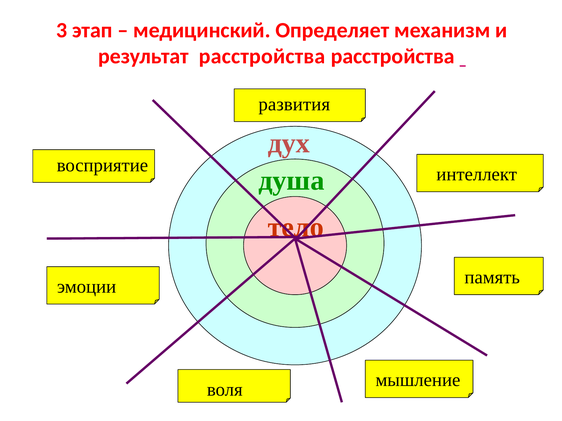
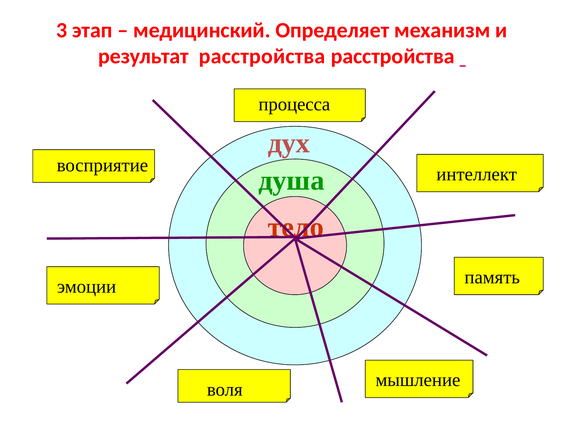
развития: развития -> процесса
